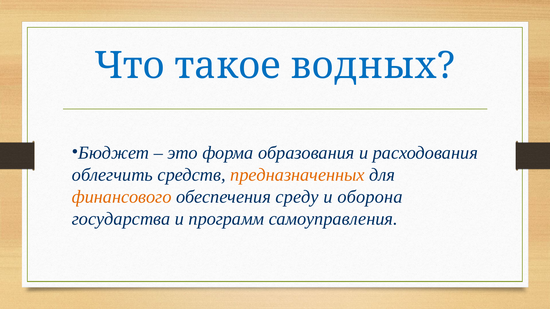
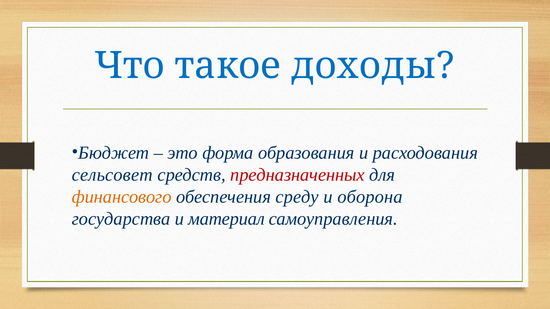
водных: водных -> доходы
облегчить: облегчить -> сельсовет
предназначенных colour: orange -> red
программ: программ -> материал
